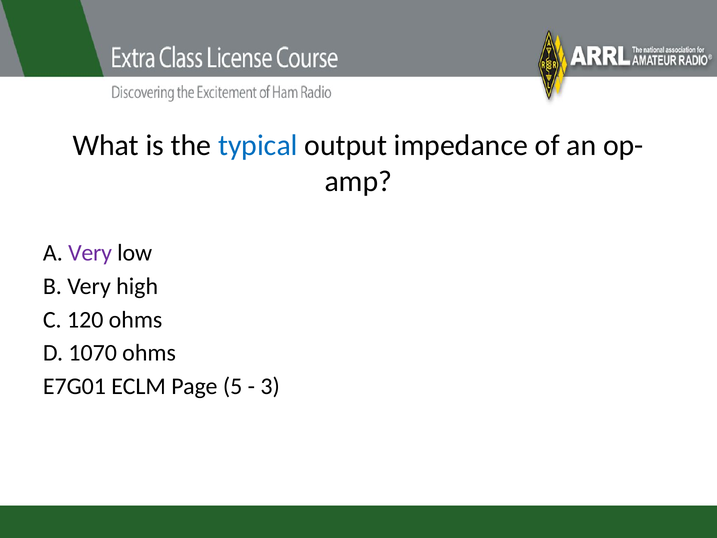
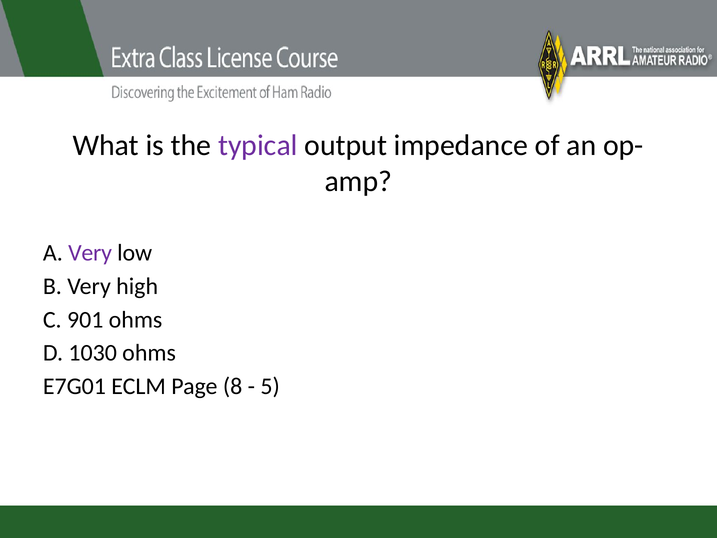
typical colour: blue -> purple
120: 120 -> 901
1070: 1070 -> 1030
5: 5 -> 8
3: 3 -> 5
